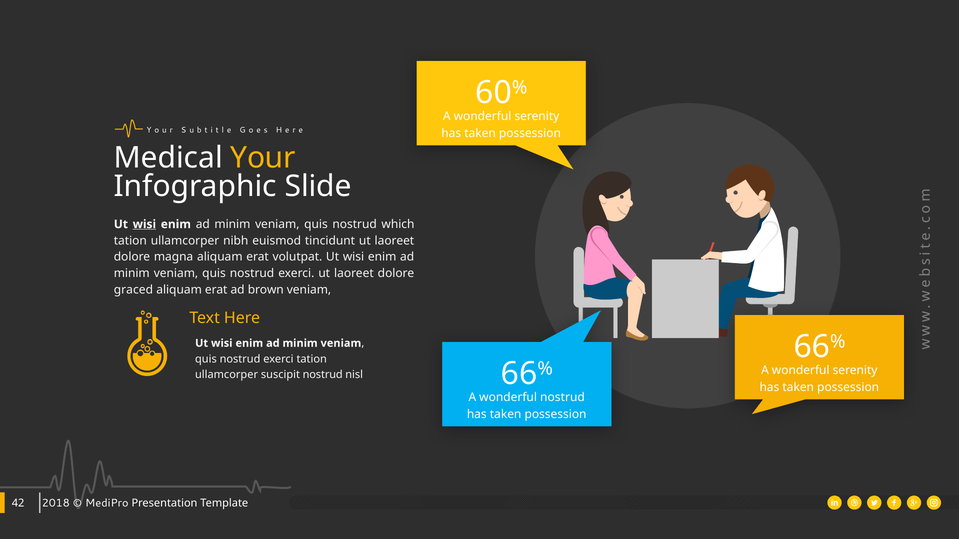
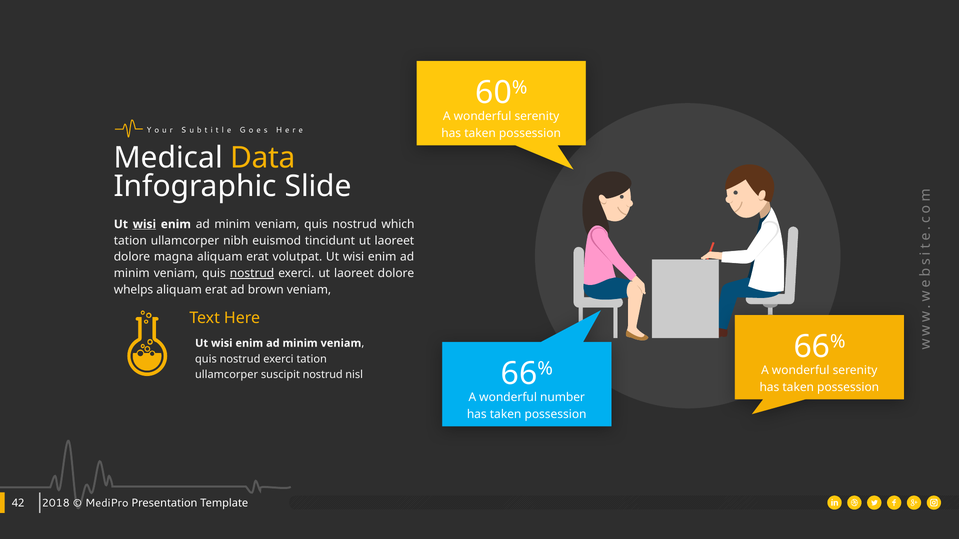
Your: Your -> Data
nostrud at (252, 274) underline: none -> present
graced: graced -> whelps
wonderful nostrud: nostrud -> number
